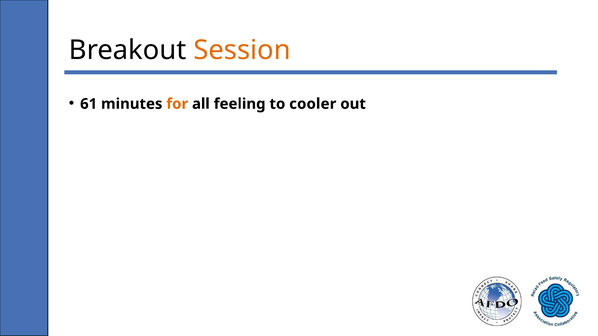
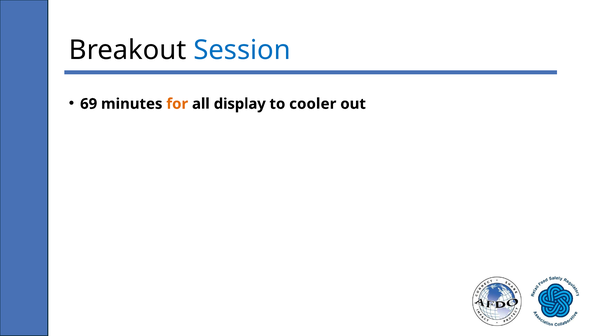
Session colour: orange -> blue
61: 61 -> 69
feeling: feeling -> display
